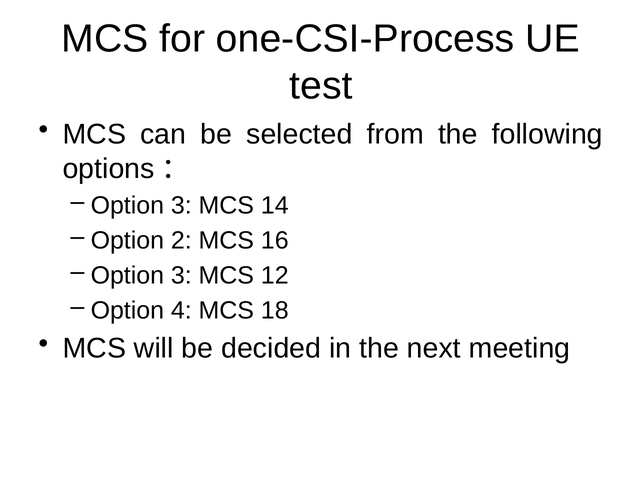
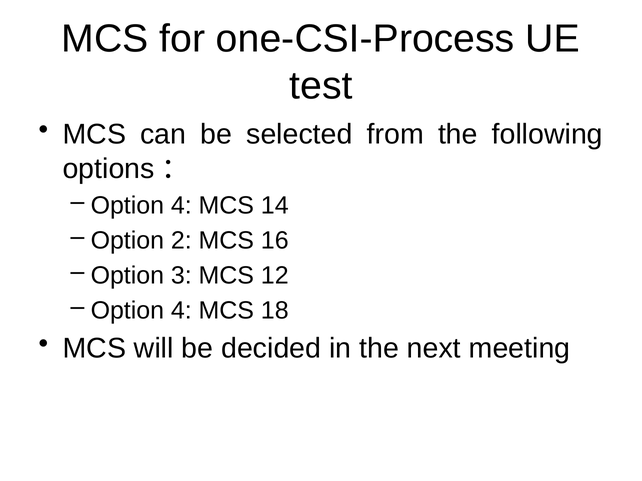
3 at (181, 206): 3 -> 4
